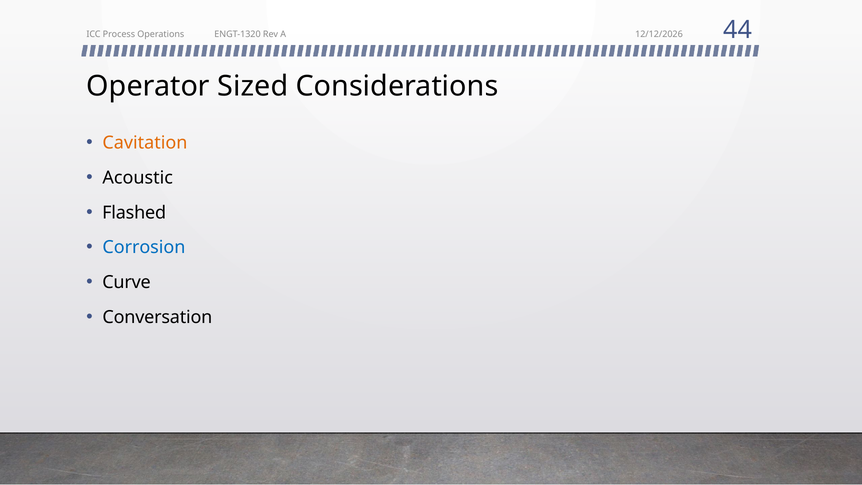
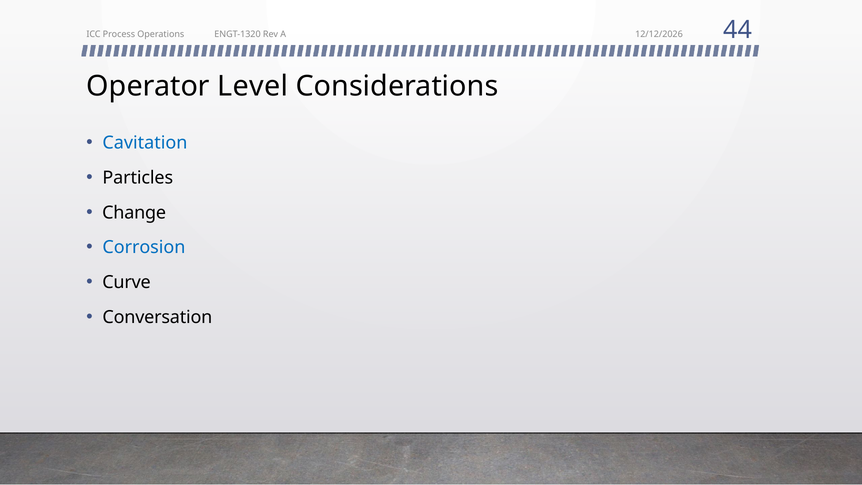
Sized: Sized -> Level
Cavitation colour: orange -> blue
Acoustic: Acoustic -> Particles
Flashed: Flashed -> Change
